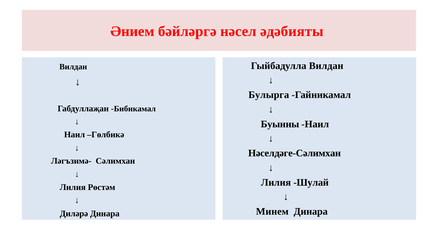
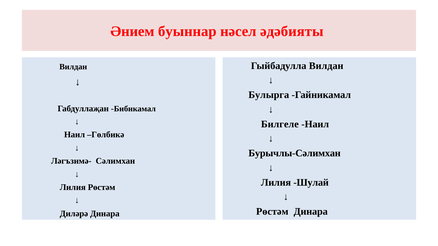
бәйләргә: бәйләргә -> буыннар
Буынны: Буынны -> Билгеле
Нәселдәге-Сәлимхан: Нәселдәге-Сәлимхан -> Бурычлы-Сәлимхан
Минем at (272, 212): Минем -> Рөстәм
